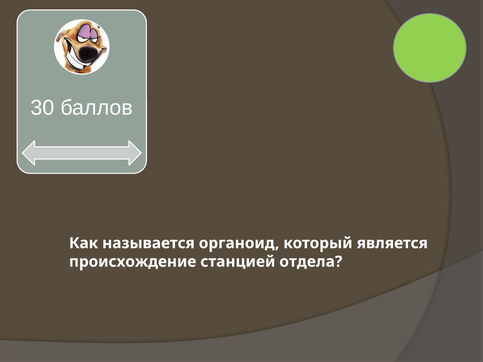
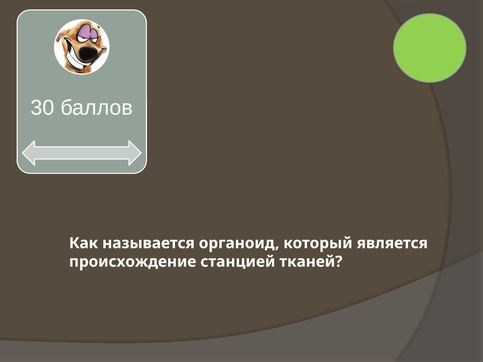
отдела: отдела -> тканей
